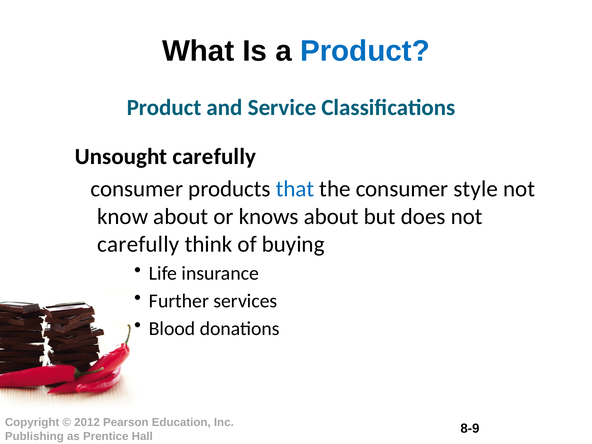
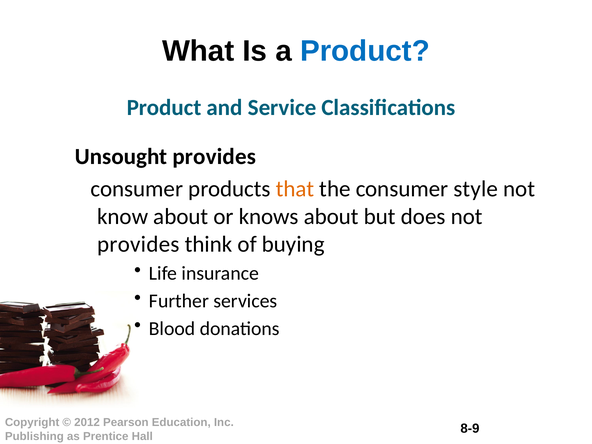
Unsought carefully: carefully -> provides
that colour: blue -> orange
carefully at (138, 244): carefully -> provides
